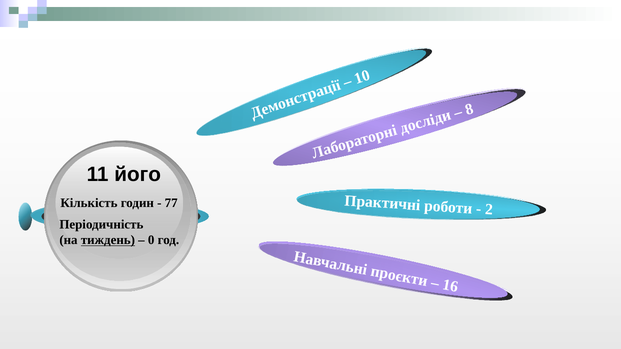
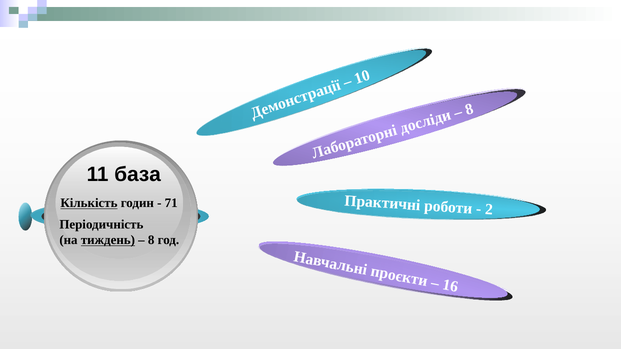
його: його -> база
Кількість underline: none -> present
77: 77 -> 71
0 at (151, 240): 0 -> 8
